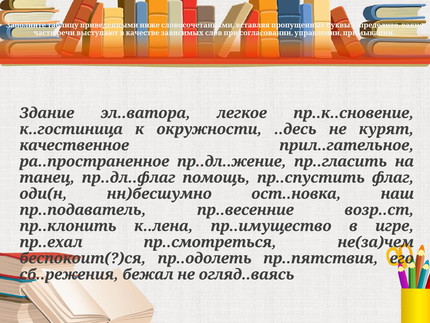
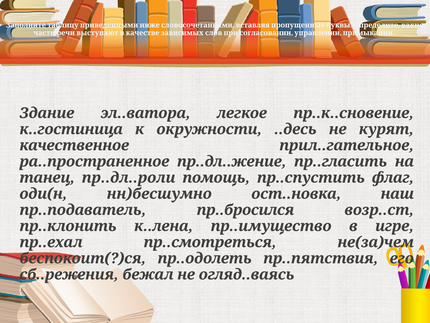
пр..дл..флаг: пр..дл..флаг -> пр..дл..роли
пр..весенние: пр..весенние -> пр..бросился
